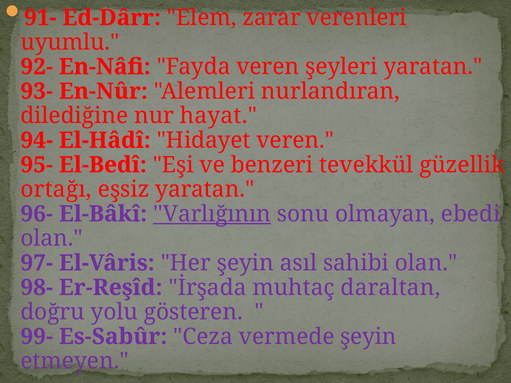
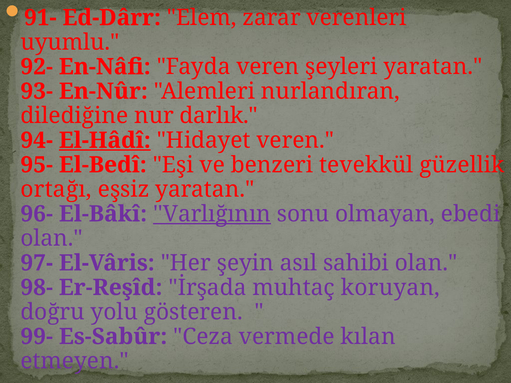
hayat: hayat -> darlık
El-Hâdî underline: none -> present
daraltan: daraltan -> koruyan
vermede şeyin: şeyin -> kılan
